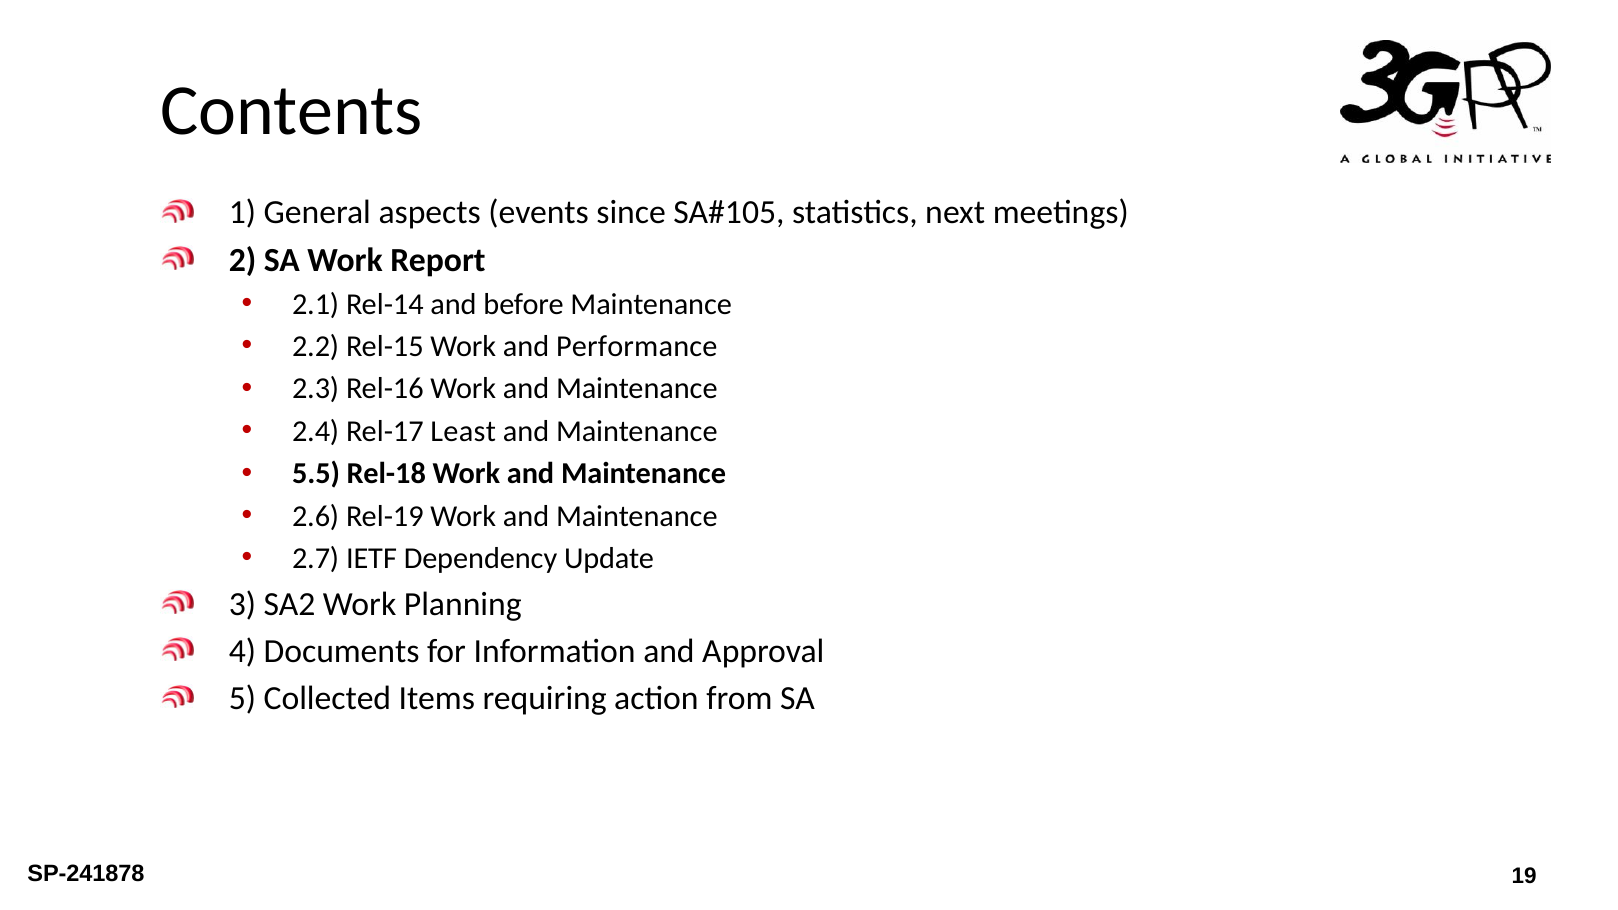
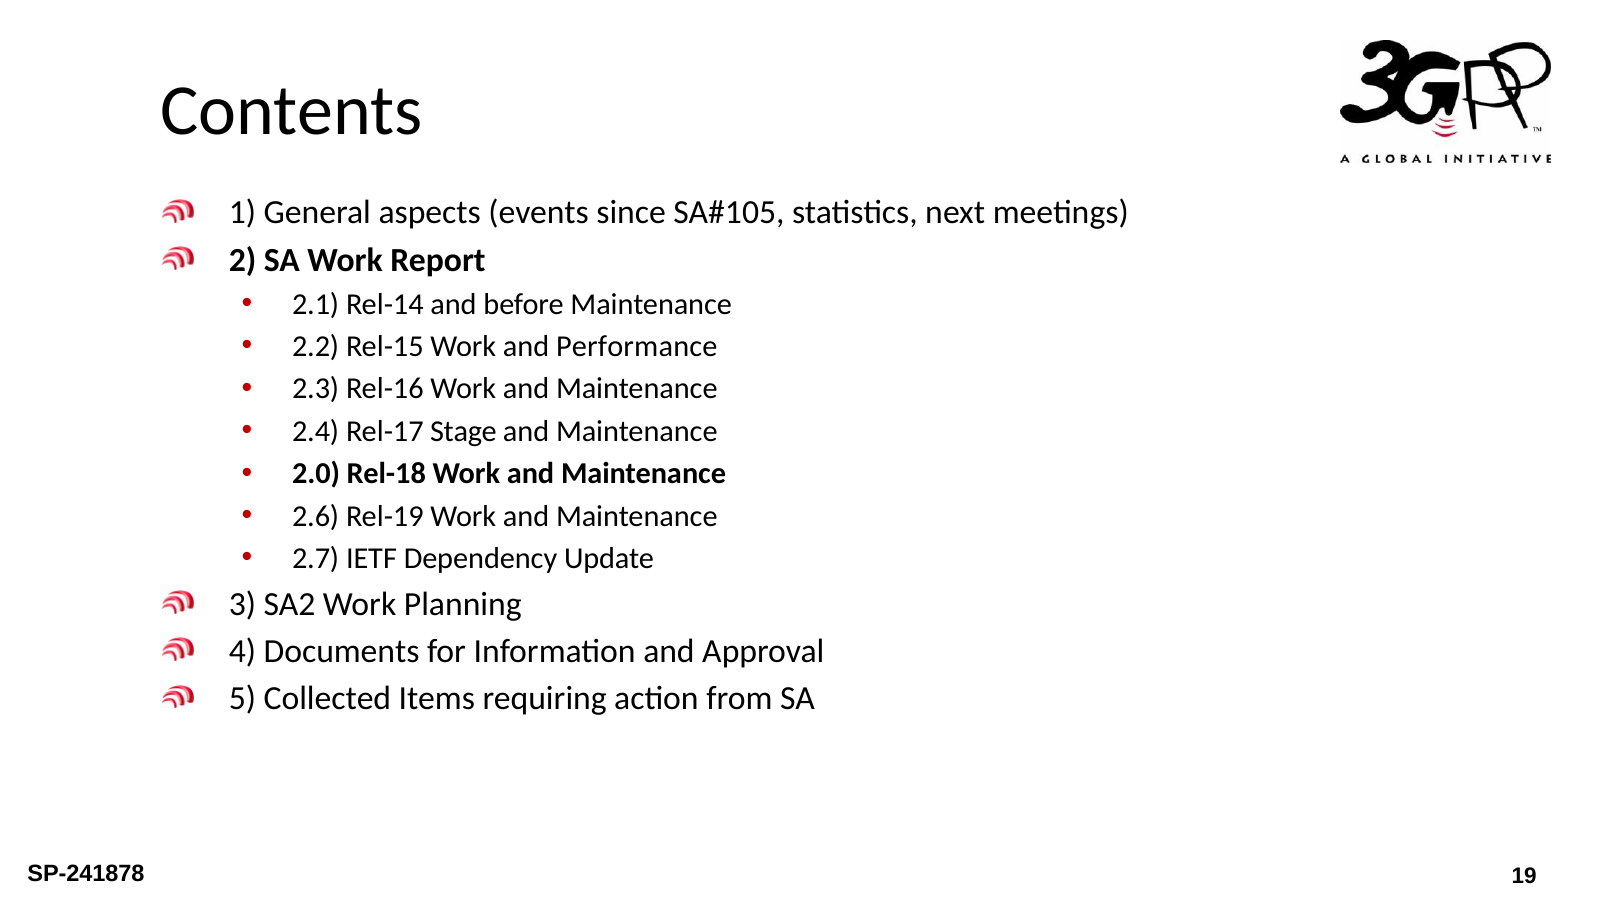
Least: Least -> Stage
5.5: 5.5 -> 2.0
